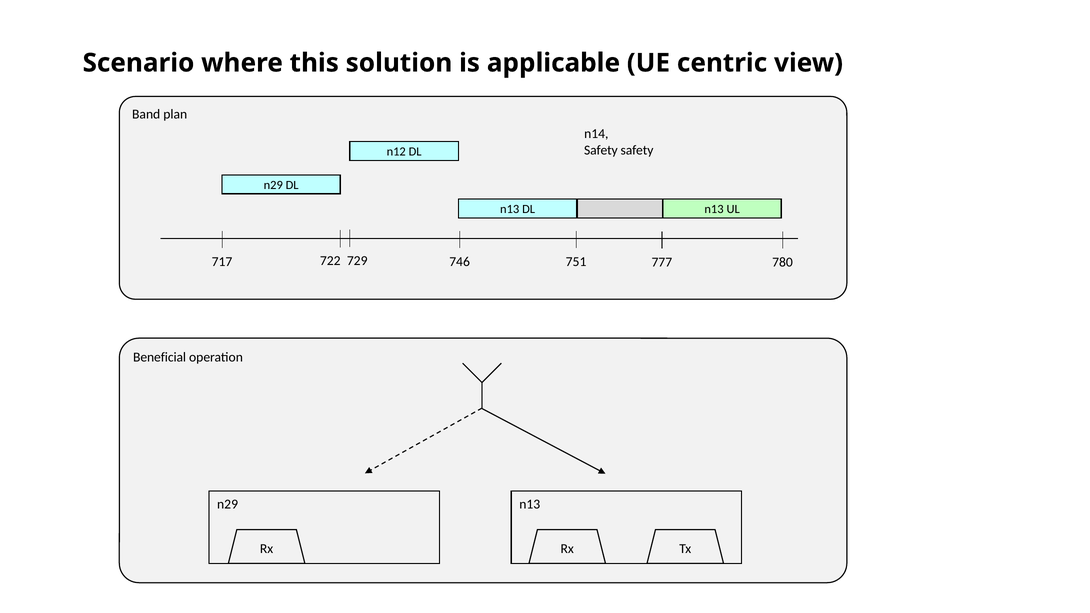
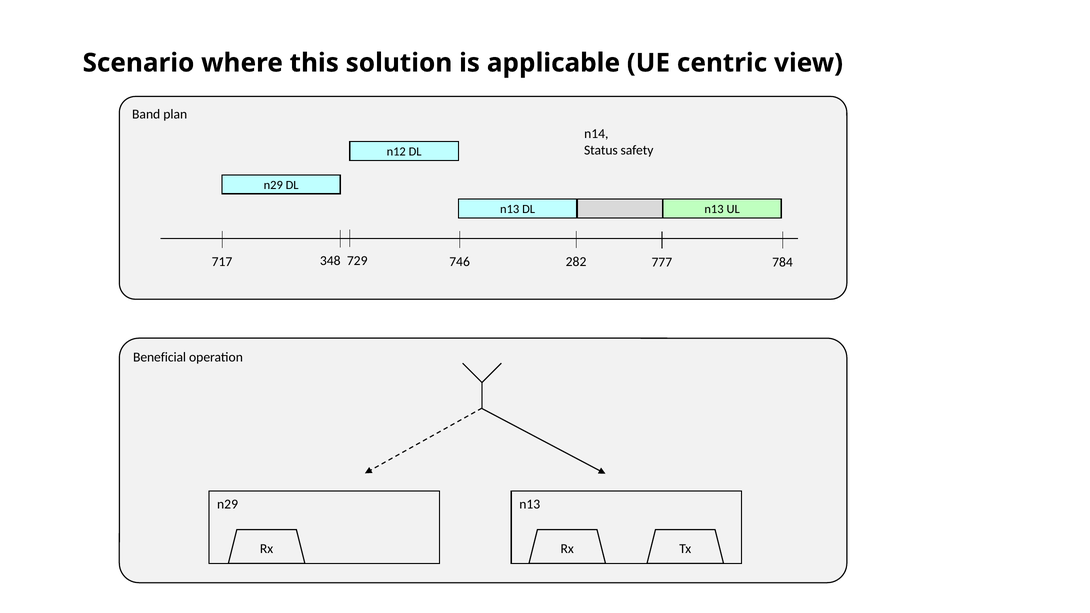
Safety at (601, 150): Safety -> Status
722: 722 -> 348
751: 751 -> 282
780: 780 -> 784
